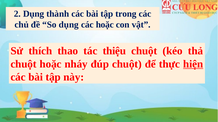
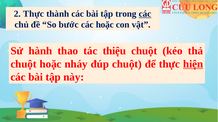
2 Dụng: Dụng -> Thực
các at (145, 14) underline: none -> present
So dụng: dụng -> bước
thích: thích -> hành
